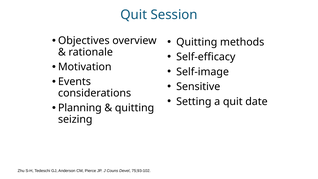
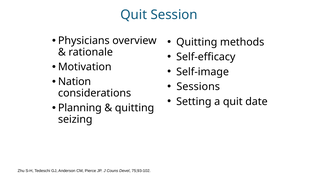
Objectives: Objectives -> Physicians
Events: Events -> Nation
Sensitive: Sensitive -> Sessions
